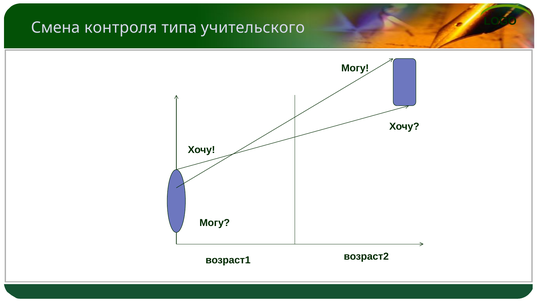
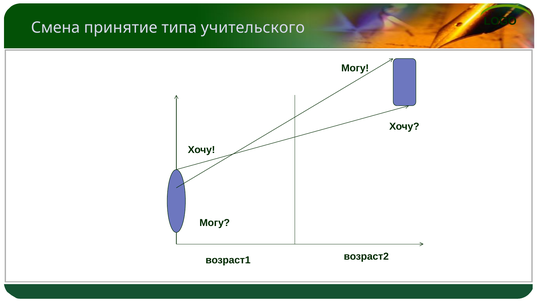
контроля: контроля -> принятие
